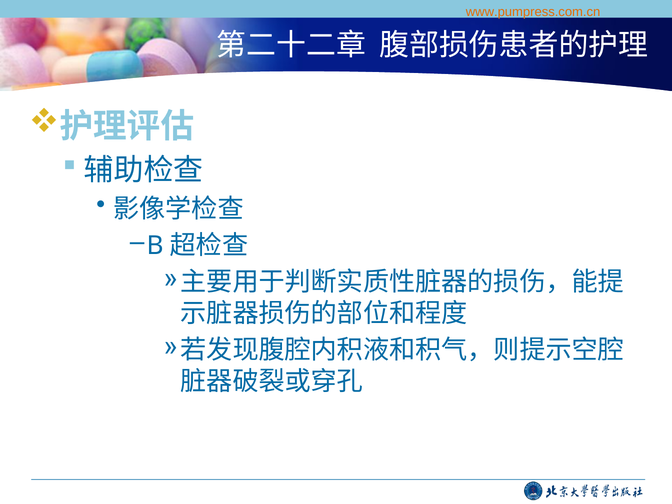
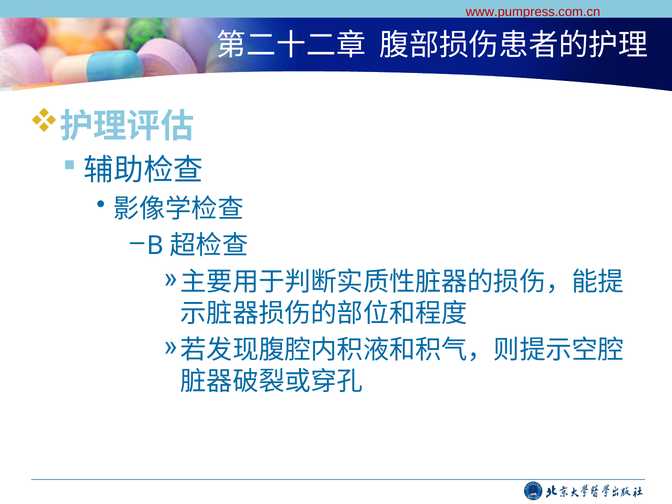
www.pumpress.com.cn colour: orange -> red
